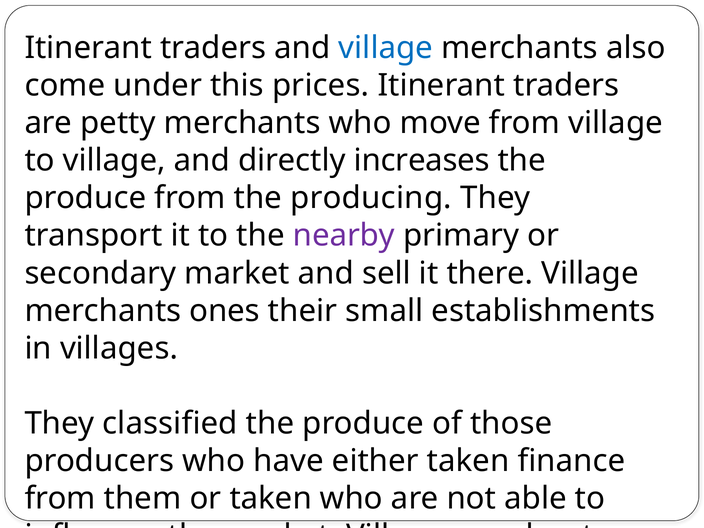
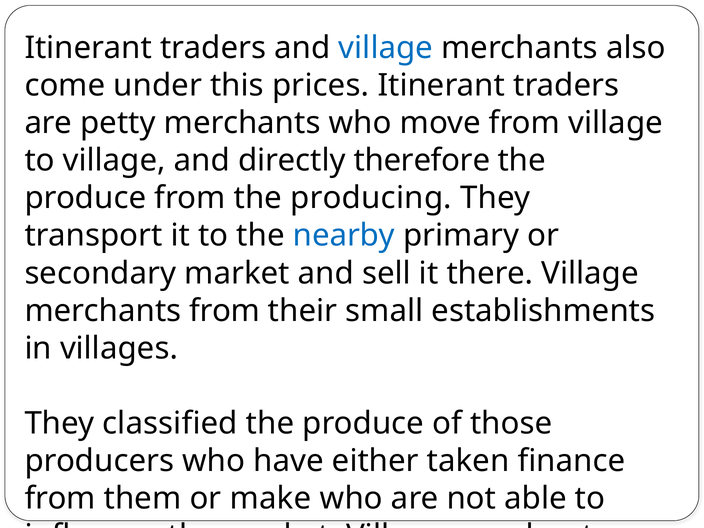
increases: increases -> therefore
nearby colour: purple -> blue
merchants ones: ones -> from
or taken: taken -> make
